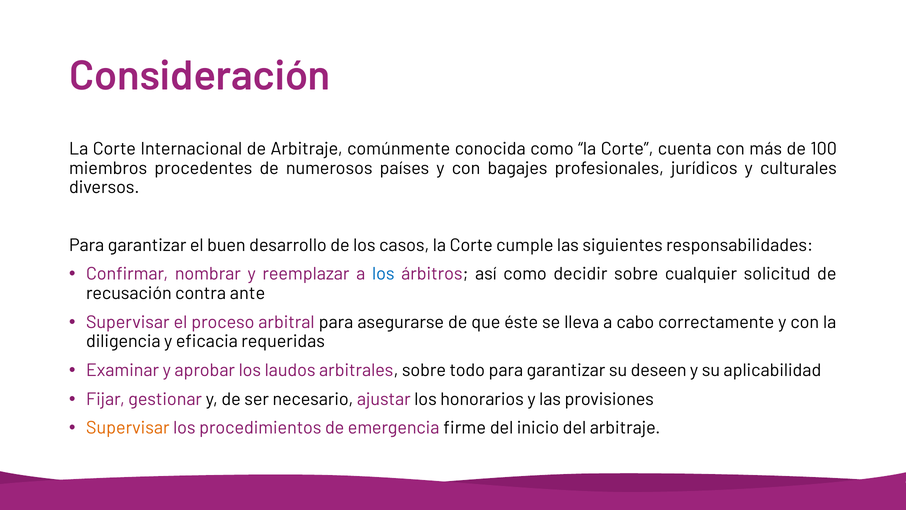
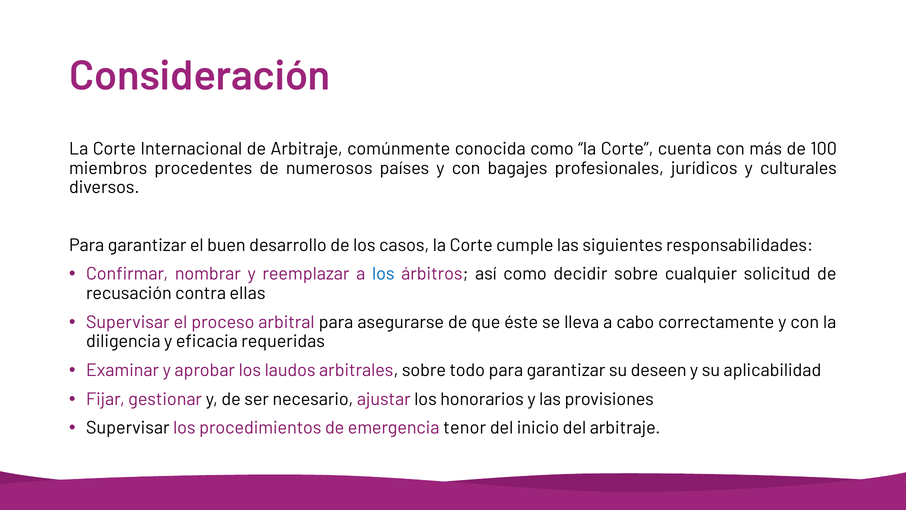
ante: ante -> ellas
Supervisar at (128, 428) colour: orange -> black
firme: firme -> tenor
